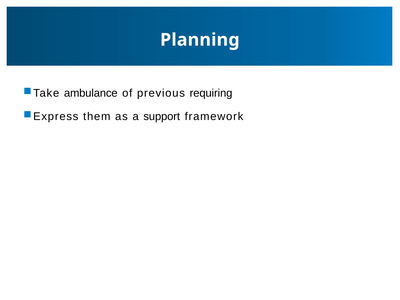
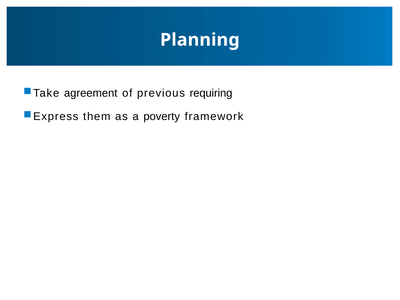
ambulance: ambulance -> agreement
support: support -> poverty
